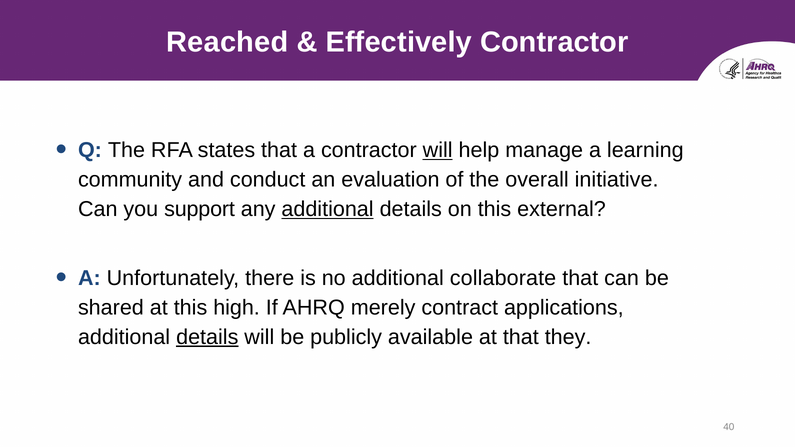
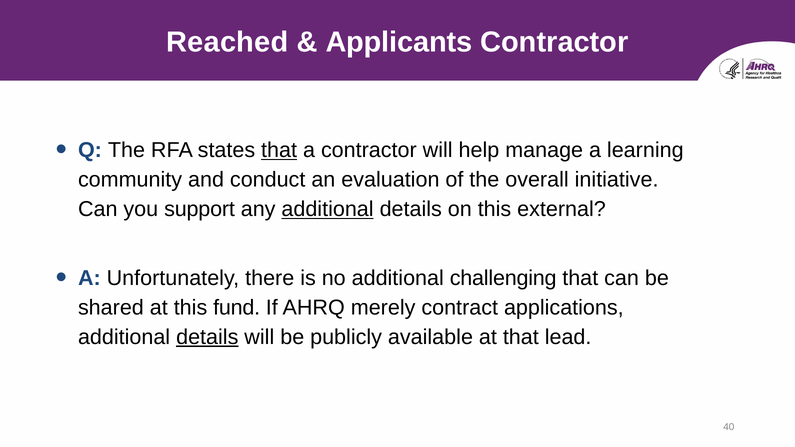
Effectively: Effectively -> Applicants
that at (279, 150) underline: none -> present
will at (438, 150) underline: present -> none
collaborate: collaborate -> challenging
high: high -> fund
they: they -> lead
